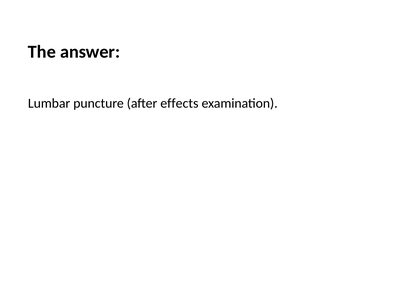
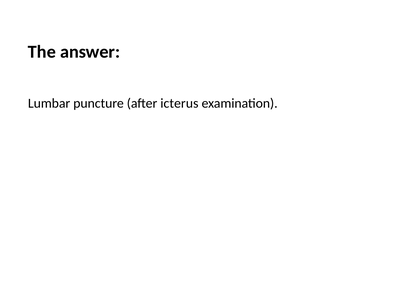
effects: effects -> icterus
